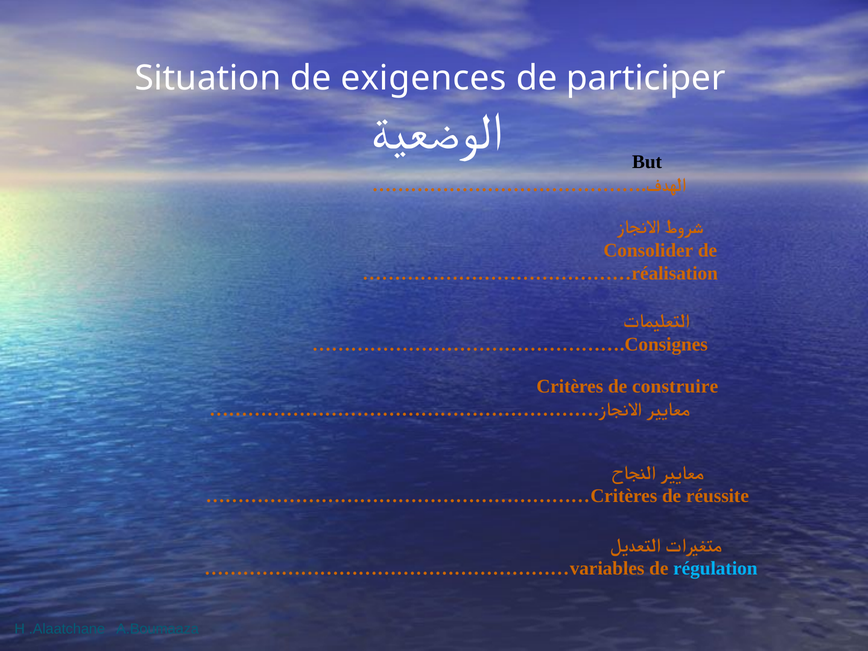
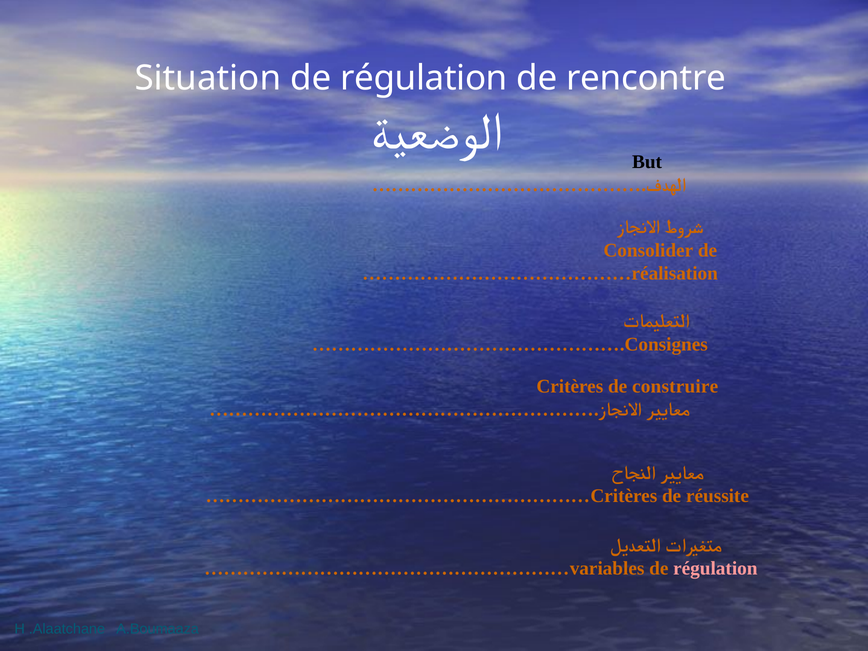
Situation de exigences: exigences -> régulation
participer: participer -> rencontre
régulation at (715, 568) colour: light blue -> pink
